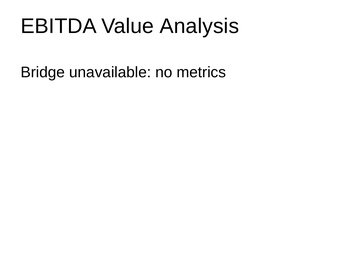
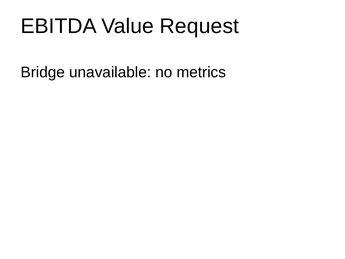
Analysis: Analysis -> Request
